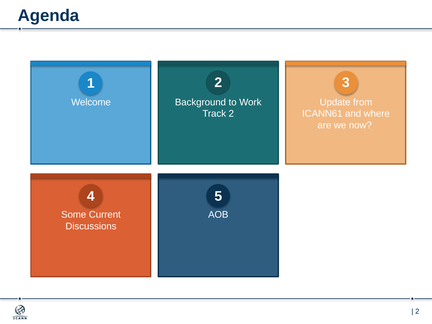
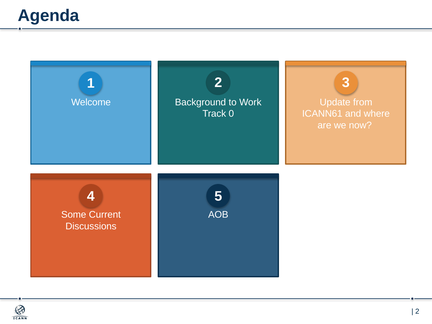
Track 2: 2 -> 0
